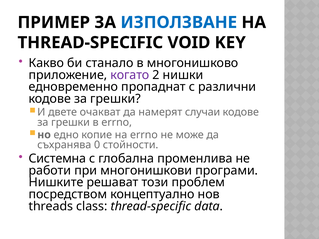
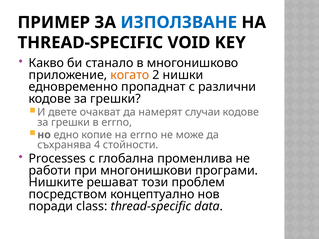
когато colour: purple -> orange
0: 0 -> 4
Системна: Системна -> Processes
threads: threads -> поради
